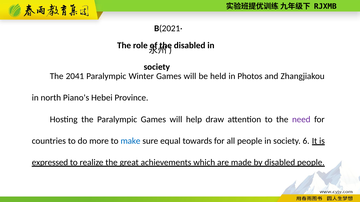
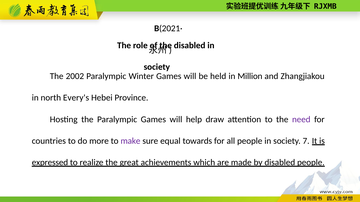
2041: 2041 -> 2002
Photos: Photos -> Million
Piano's: Piano's -> Every's
make colour: blue -> purple
6: 6 -> 7
